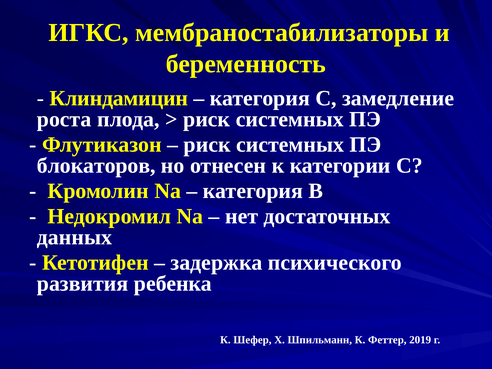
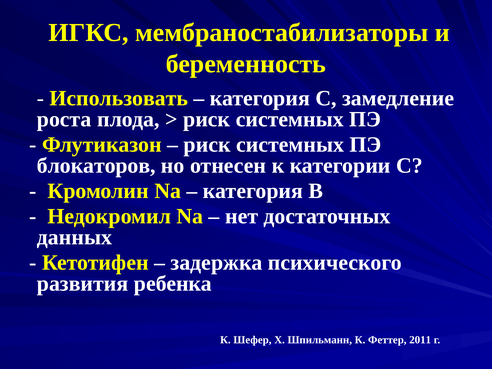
Клиндамицин: Клиндамицин -> Использовать
2019: 2019 -> 2011
